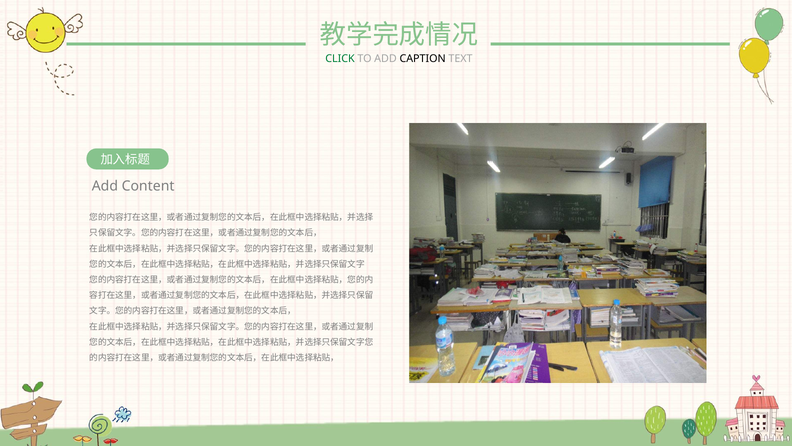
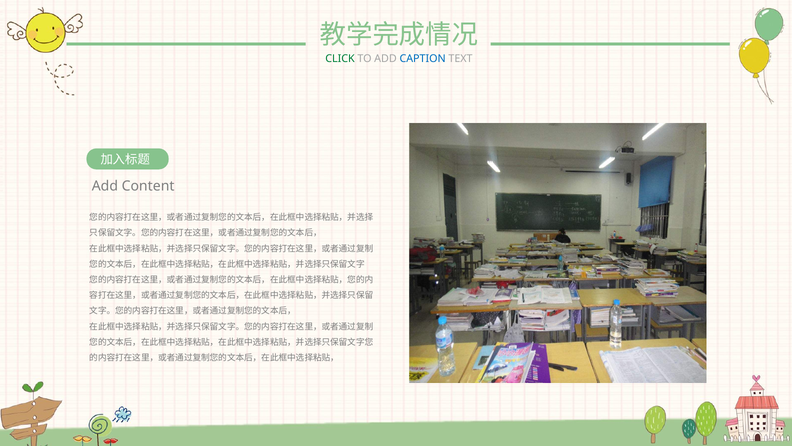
CAPTION colour: black -> blue
